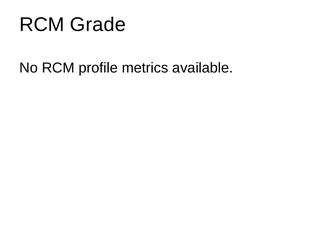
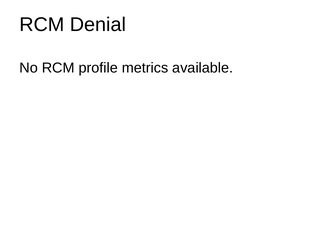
Grade: Grade -> Denial
